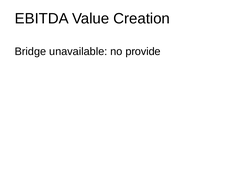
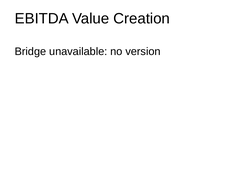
provide: provide -> version
